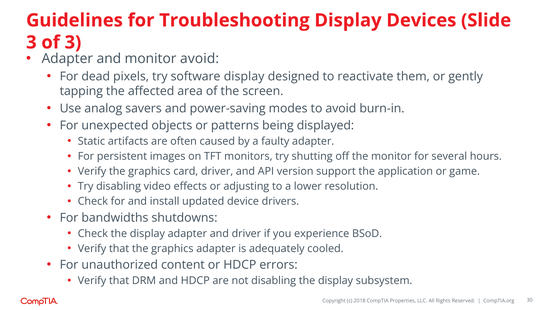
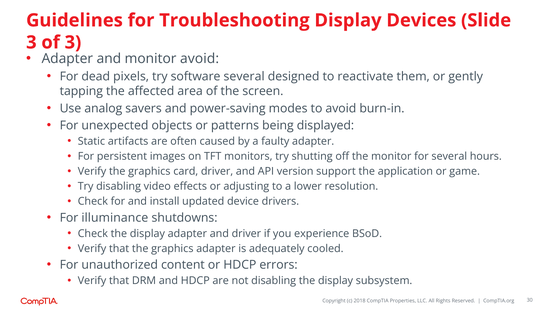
software display: display -> several
bandwidths: bandwidths -> illuminance
